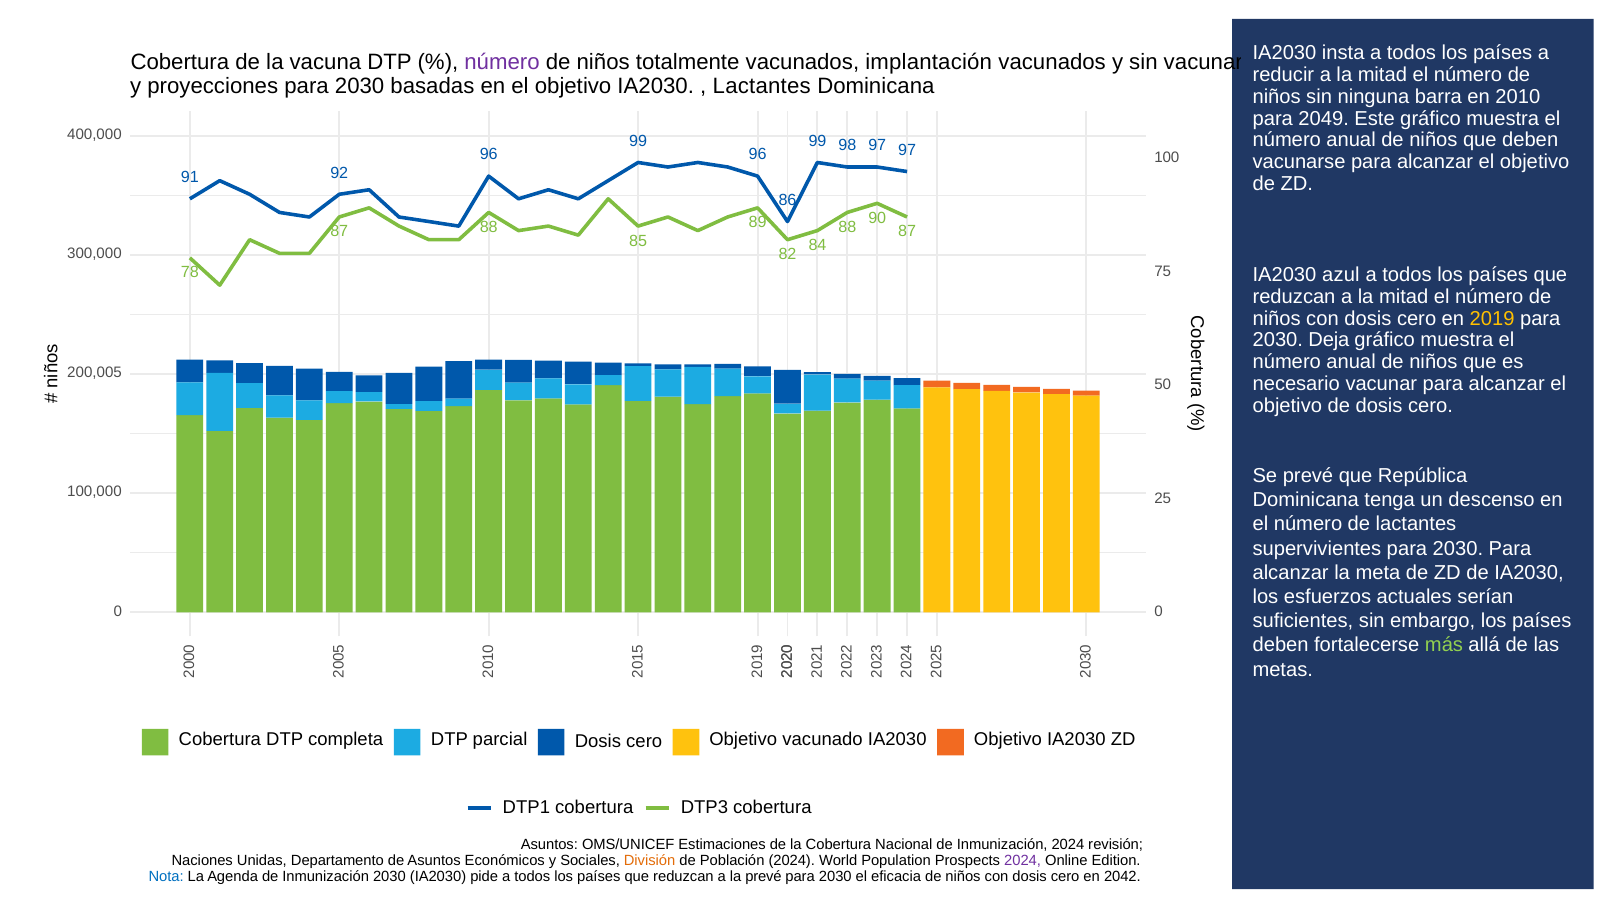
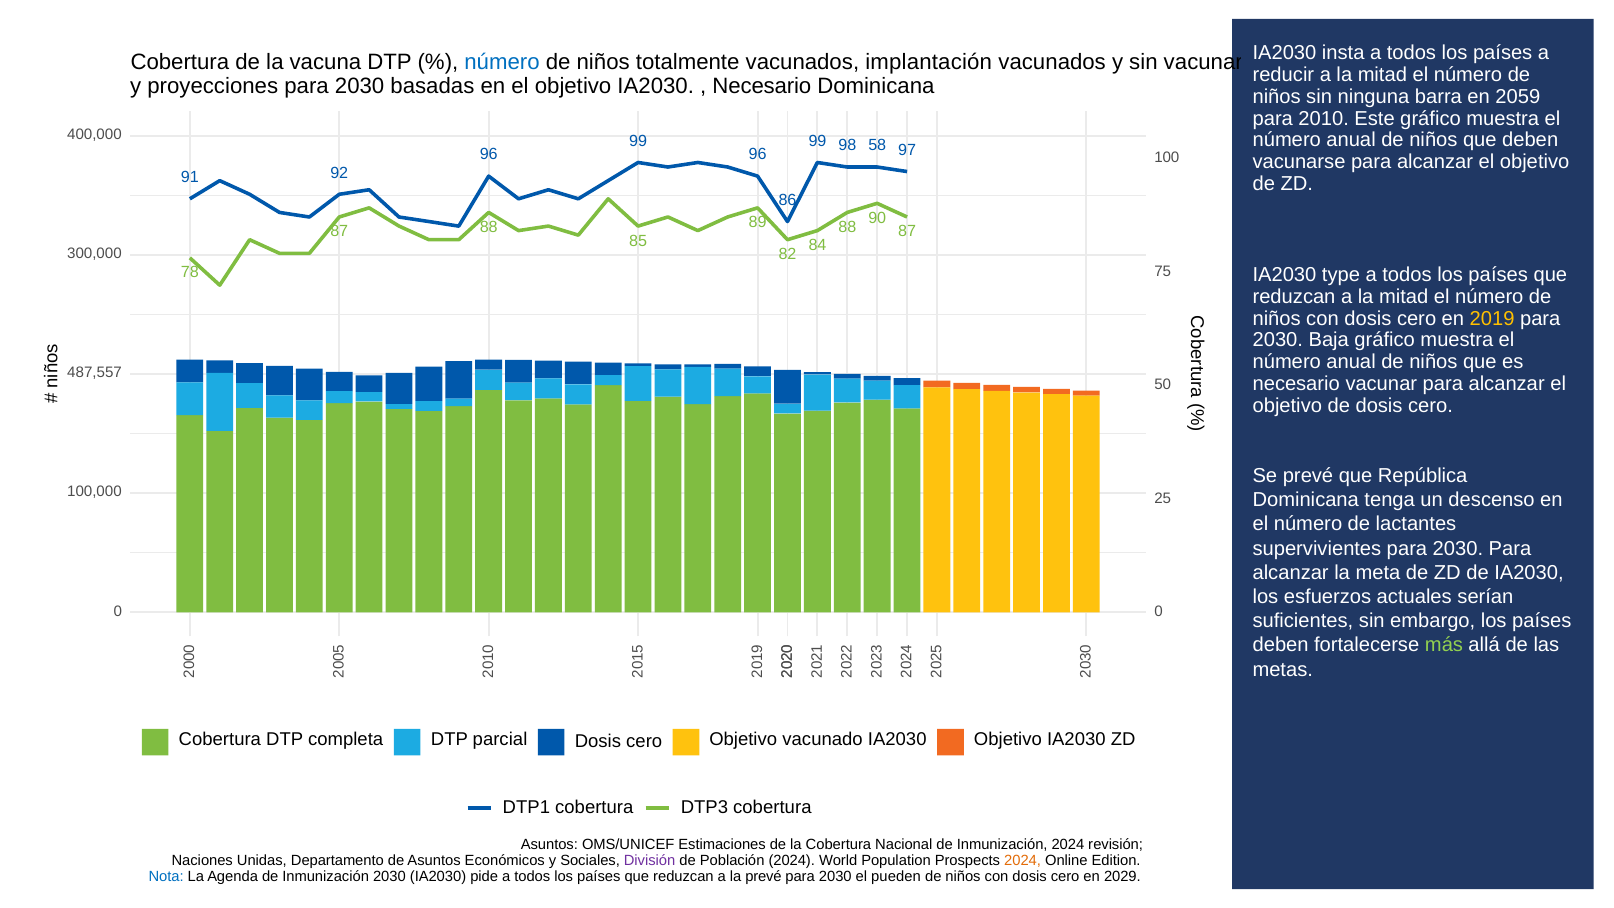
número at (502, 62) colour: purple -> blue
Lactantes at (762, 86): Lactantes -> Necesario
2010: 2010 -> 2059
2049: 2049 -> 2010
98 97: 97 -> 58
azul: azul -> type
Deja: Deja -> Baja
200,005: 200,005 -> 487,557
División colour: orange -> purple
2024 at (1023, 860) colour: purple -> orange
eficacia: eficacia -> pueden
2042: 2042 -> 2029
